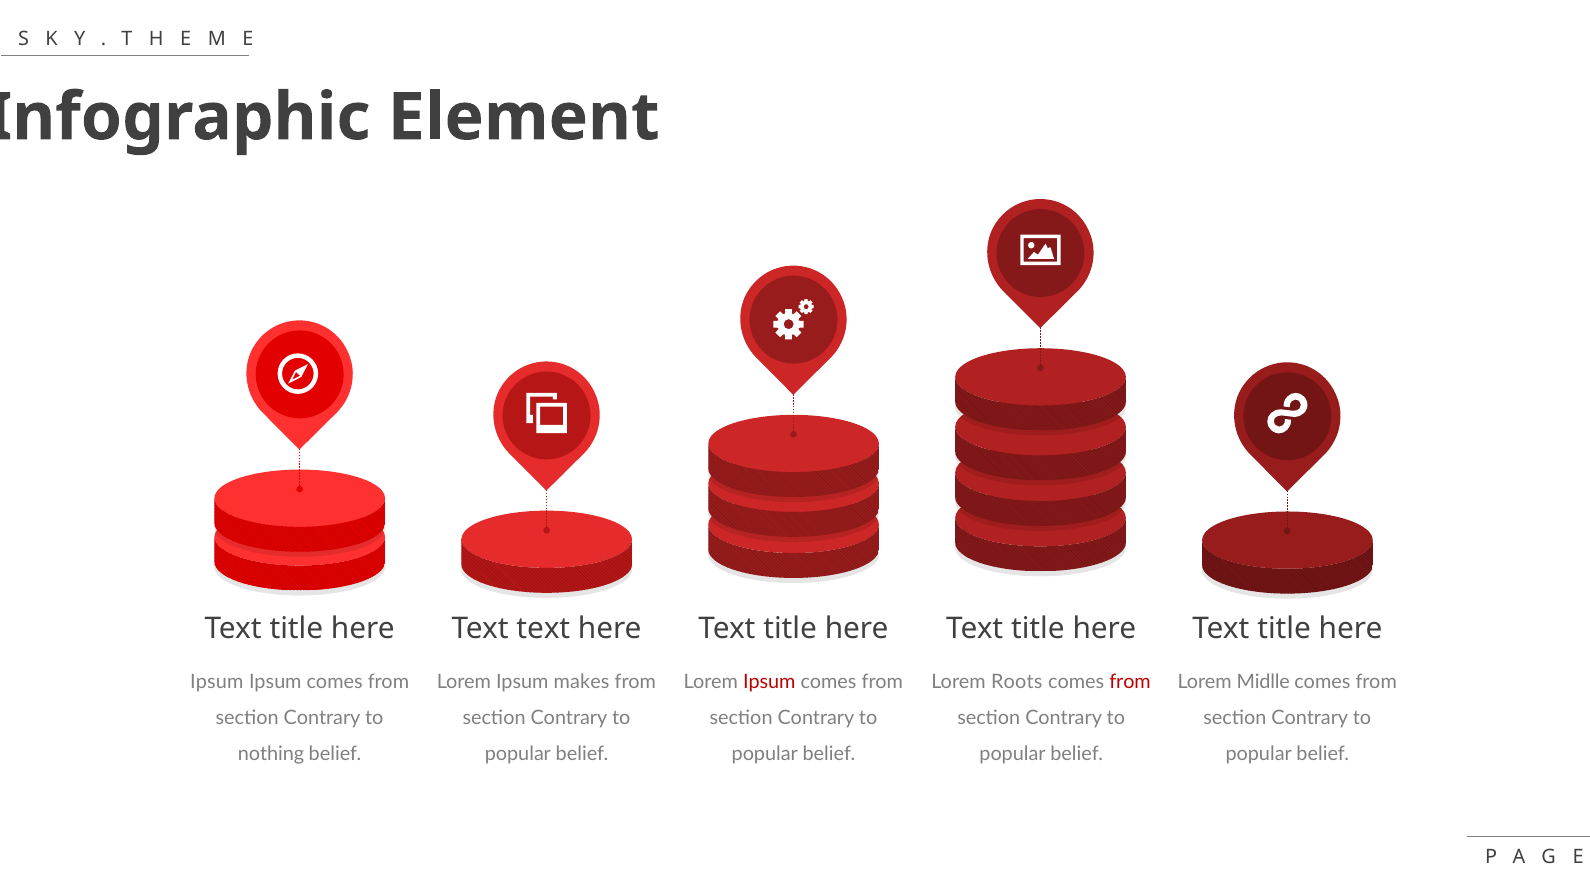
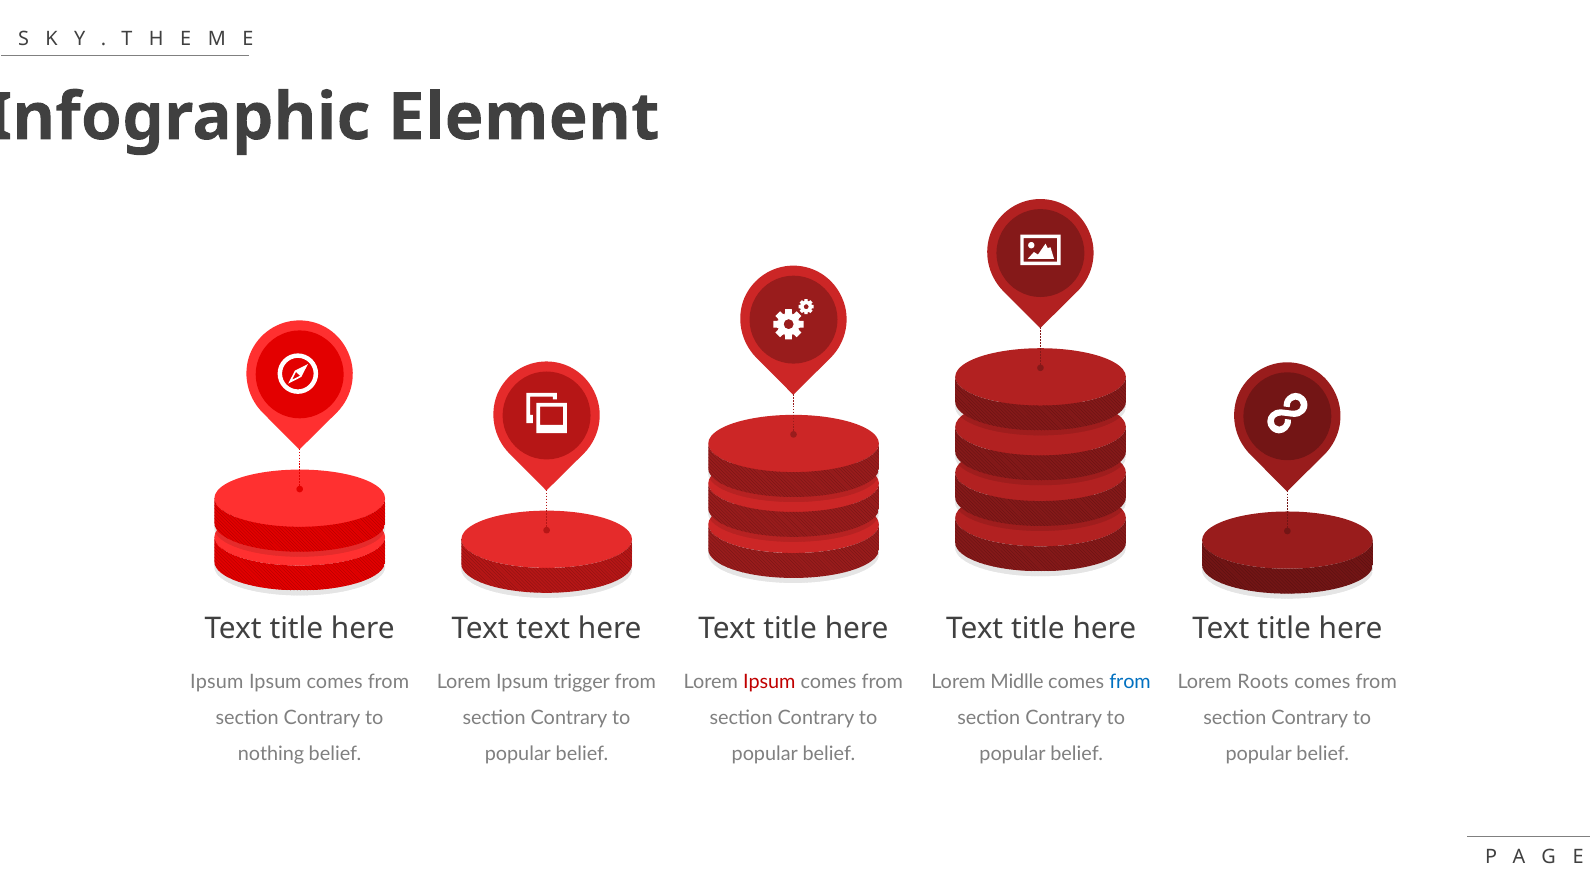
makes: makes -> trigger
Roots: Roots -> Midlle
from at (1130, 683) colour: red -> blue
Midlle: Midlle -> Roots
